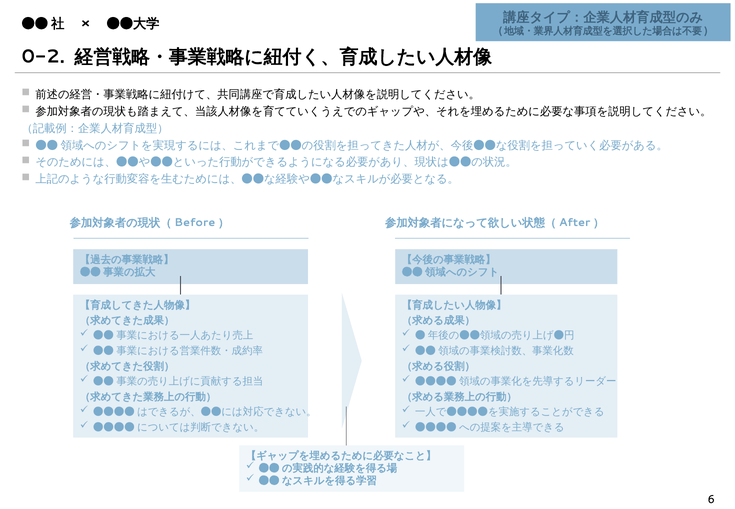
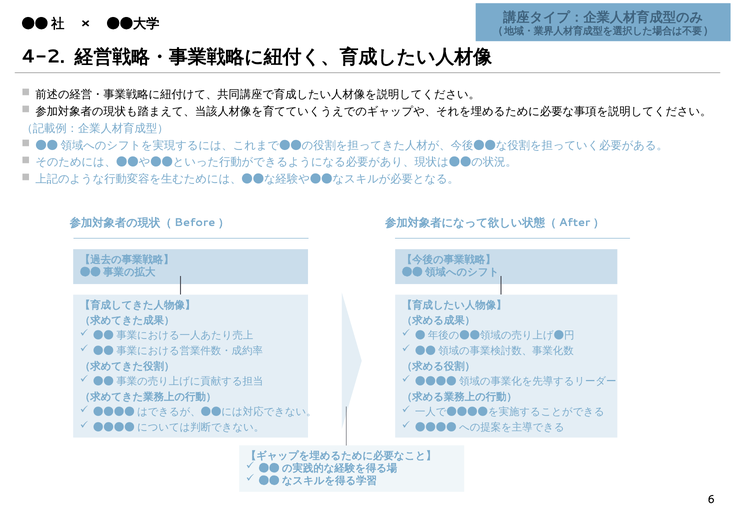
0-2: 0-2 -> 4-2
